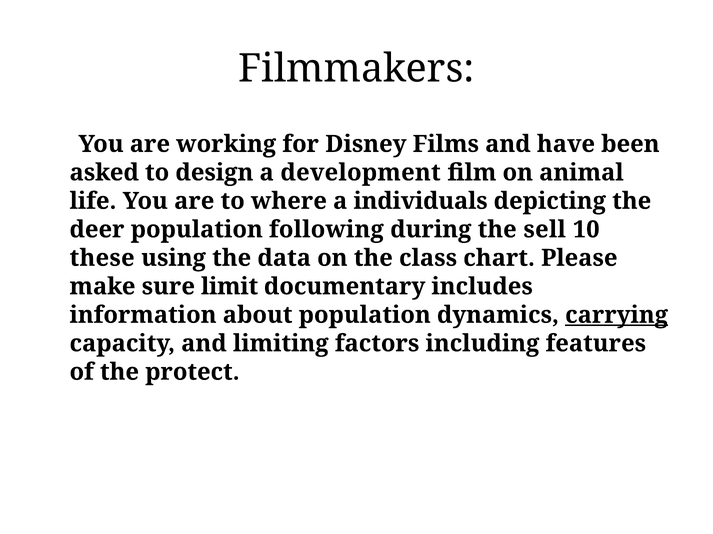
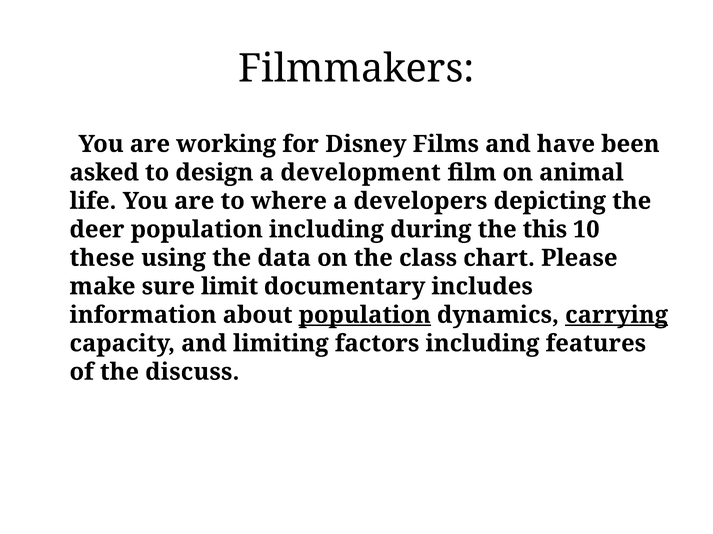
individuals: individuals -> developers
population following: following -> including
sell: sell -> this
population at (365, 315) underline: none -> present
protect: protect -> discuss
